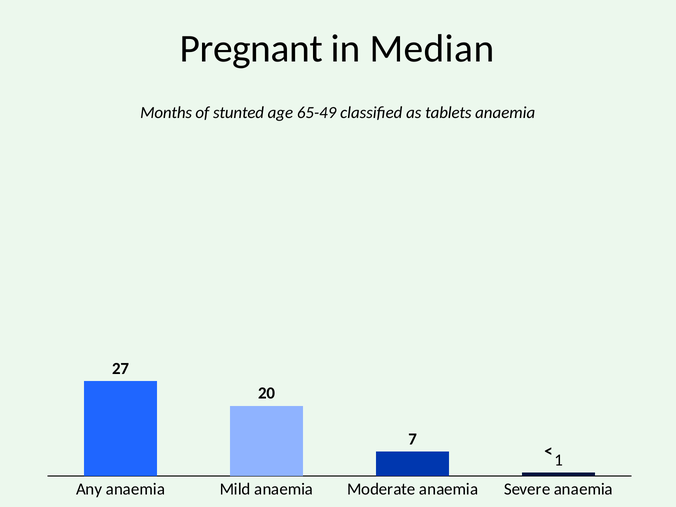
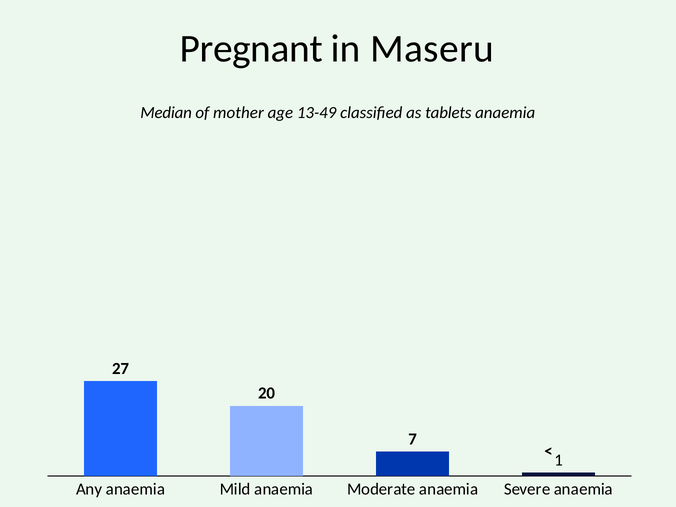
Median: Median -> Maseru
Months: Months -> Median
stunted: stunted -> mother
65-49: 65-49 -> 13-49
